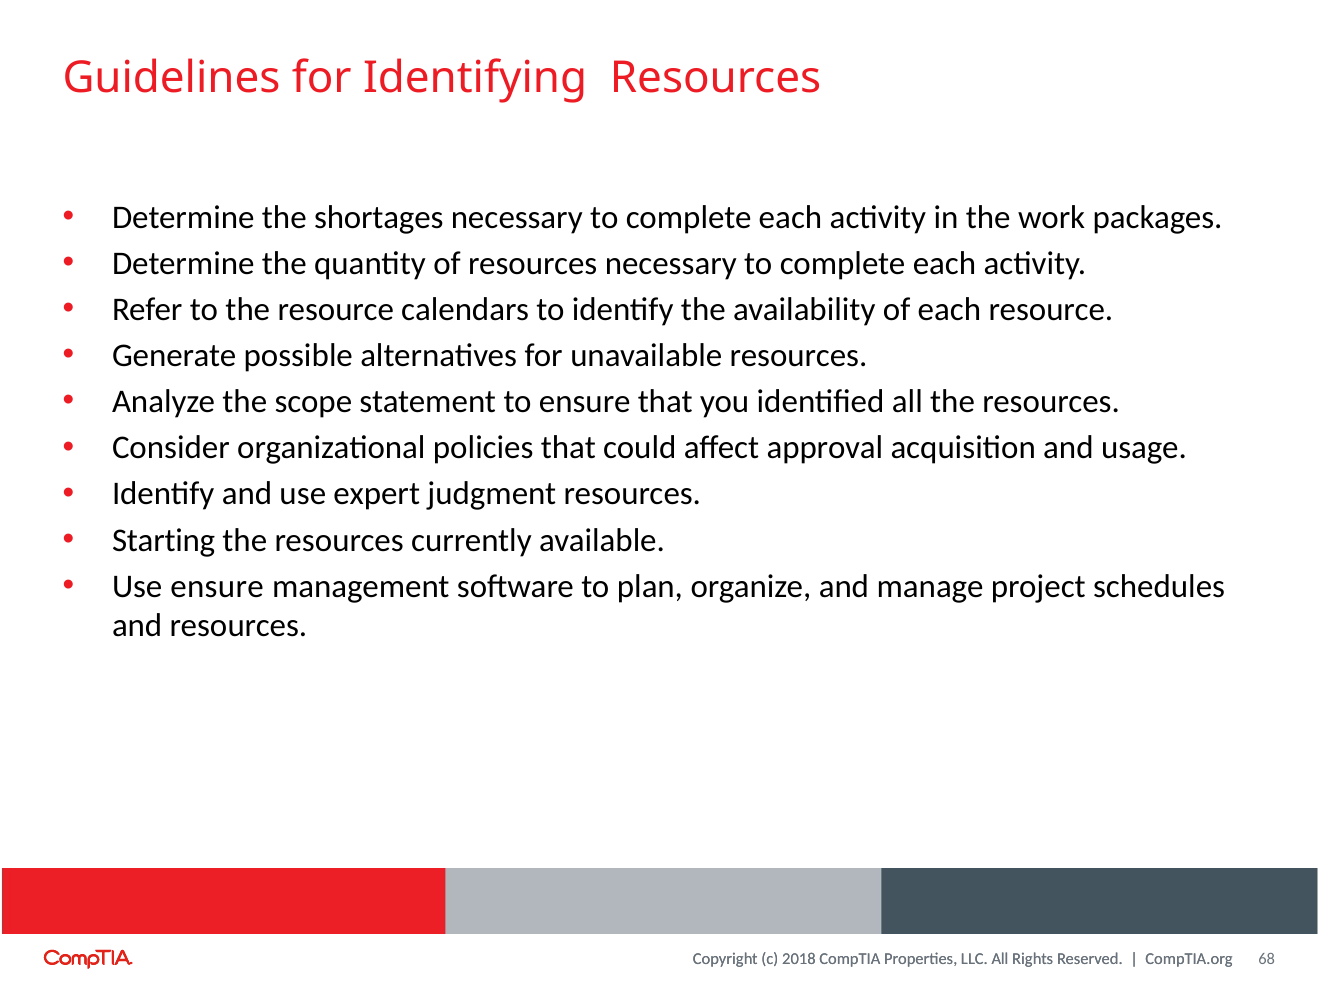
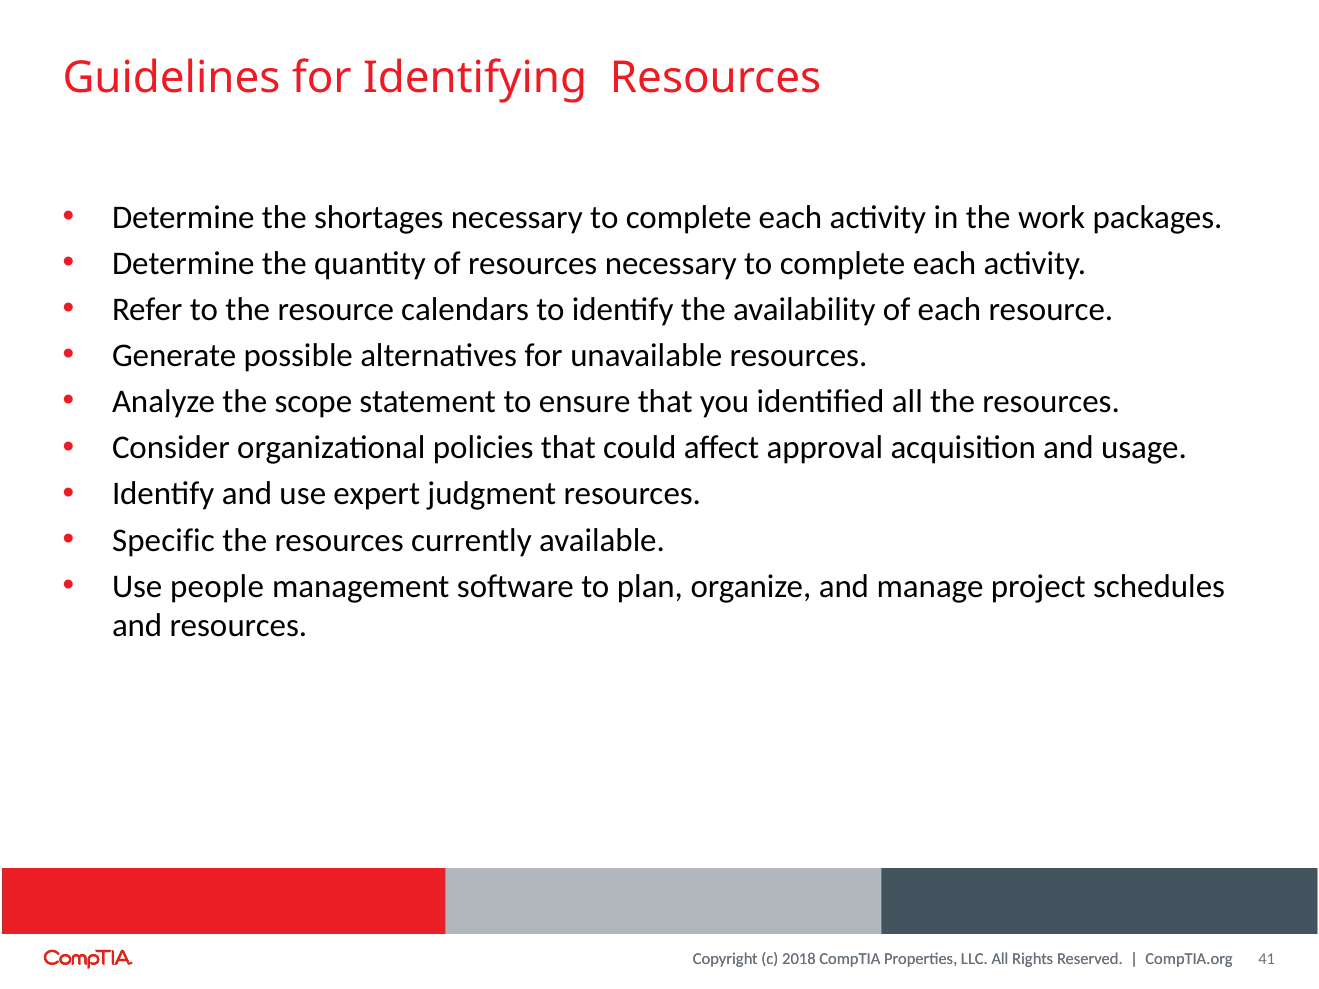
Starting: Starting -> Specific
Use ensure: ensure -> people
68: 68 -> 41
